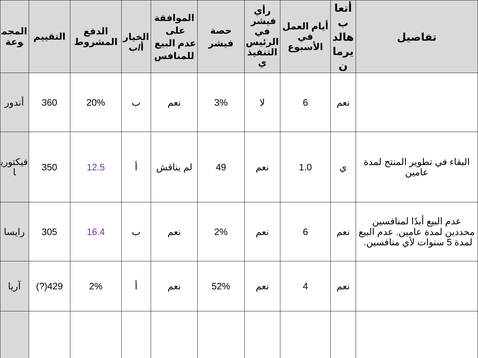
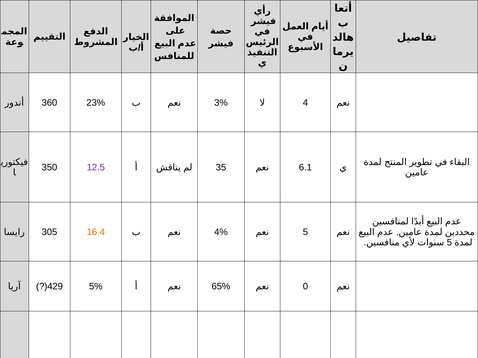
20%: 20% -> 23%
6 at (305, 103): 6 -> 4
49: 49 -> 35
1.0: 1.0 -> 6.1
16.4 colour: purple -> orange
2% at (221, 232): 2% -> 4%
6 at (305, 232): 6 -> 5
2% at (96, 287): 2% -> 5%
52%: 52% -> 65%
4: 4 -> 0
